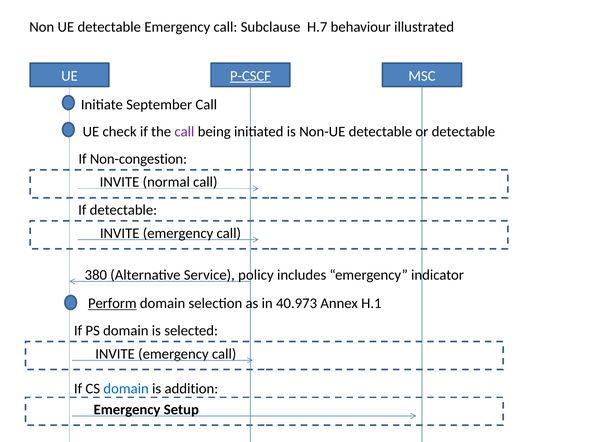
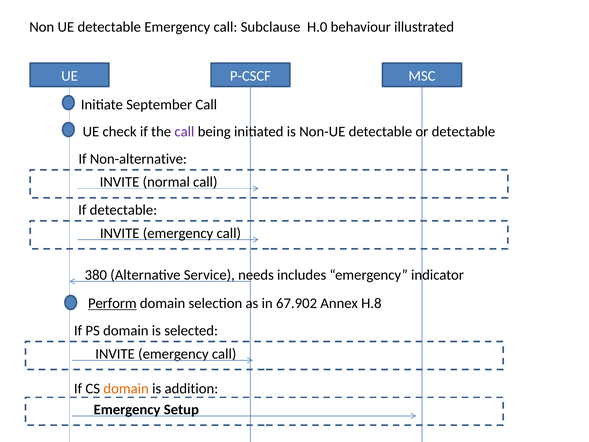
H.7: H.7 -> H.0
P-CSCF underline: present -> none
Non-congestion: Non-congestion -> Non-alternative
policy: policy -> needs
40.973: 40.973 -> 67.902
H.1: H.1 -> H.8
domain at (126, 389) colour: blue -> orange
